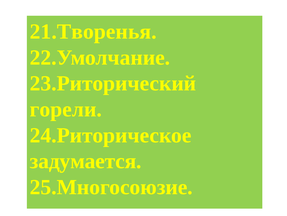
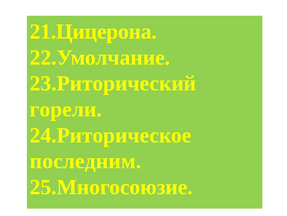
21.Творенья: 21.Творенья -> 21.Цицерона
задумается: задумается -> последним
